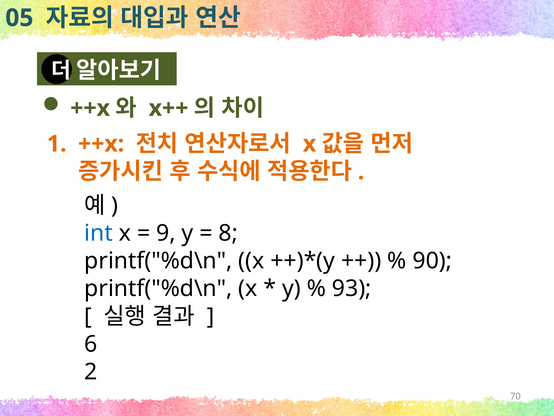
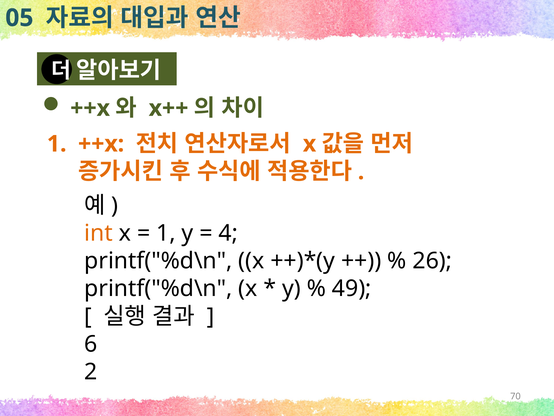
int colour: blue -> orange
9 at (166, 233): 9 -> 1
8: 8 -> 4
90: 90 -> 26
93: 93 -> 49
